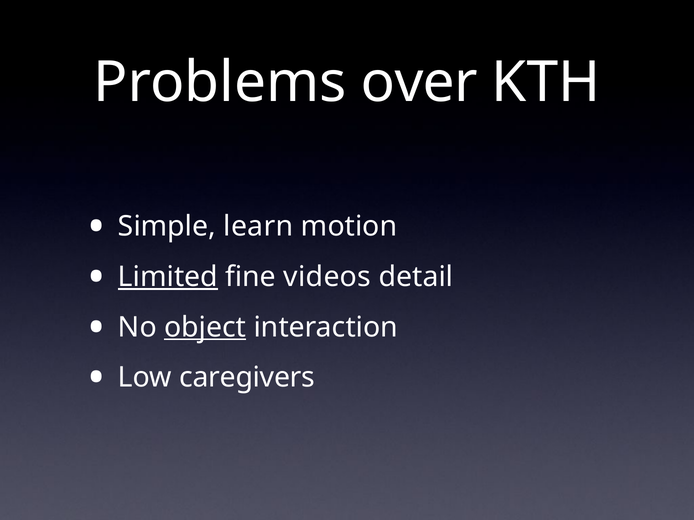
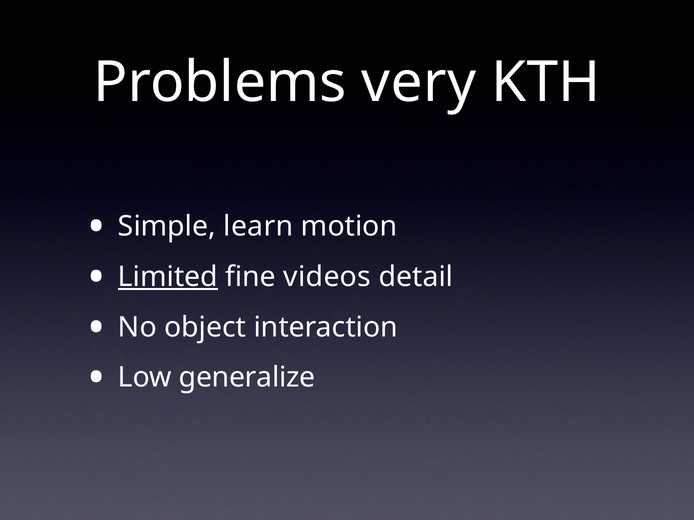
over: over -> very
object underline: present -> none
caregivers: caregivers -> generalize
